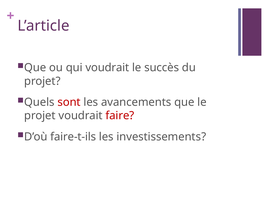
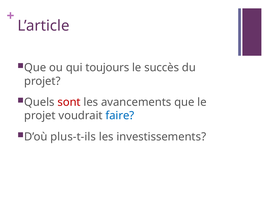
qui voudrait: voudrait -> toujours
faire colour: red -> blue
faire-t-ils: faire-t-ils -> plus-t-ils
